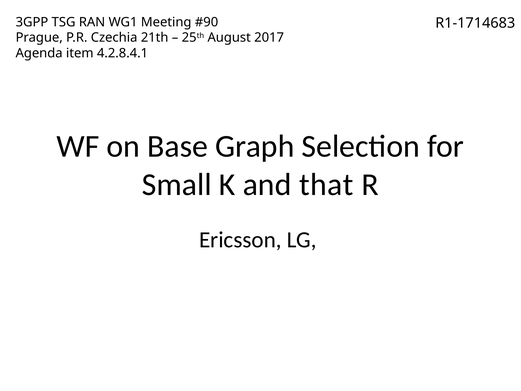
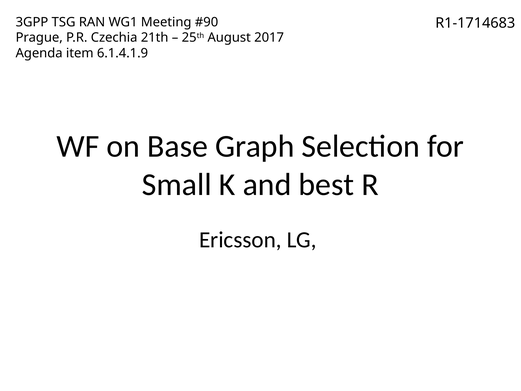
4.2.8.4.1: 4.2.8.4.1 -> 6.1.4.1.9
that: that -> best
